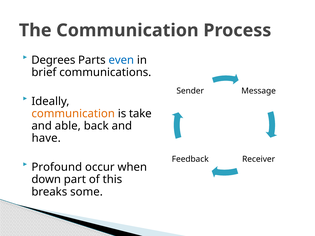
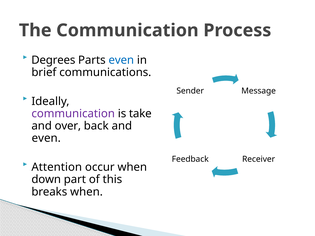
communication at (73, 114) colour: orange -> purple
able: able -> over
have at (46, 138): have -> even
Profound: Profound -> Attention
breaks some: some -> when
